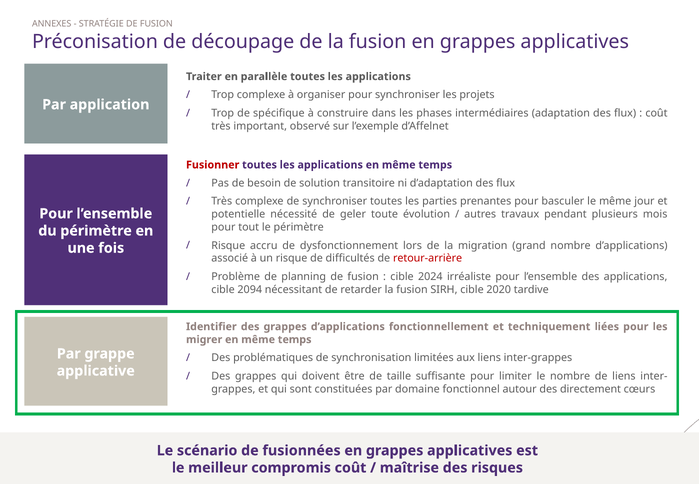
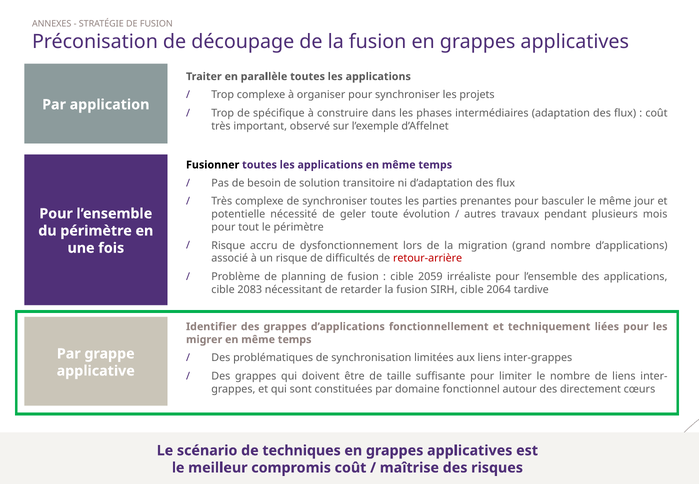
Fusionner colour: red -> black
2024: 2024 -> 2059
2094: 2094 -> 2083
2020: 2020 -> 2064
fusionnées: fusionnées -> techniques
